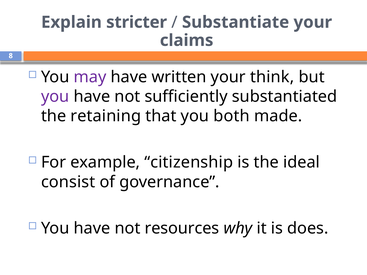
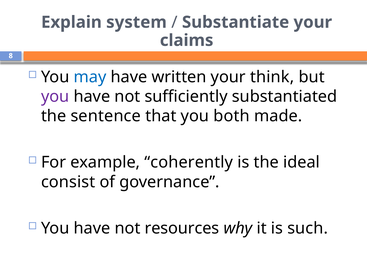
stricter: stricter -> system
may colour: purple -> blue
retaining: retaining -> sentence
citizenship: citizenship -> coherently
does: does -> such
